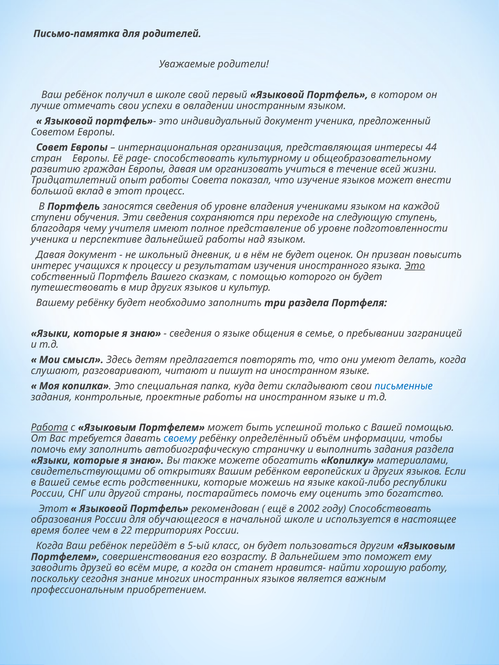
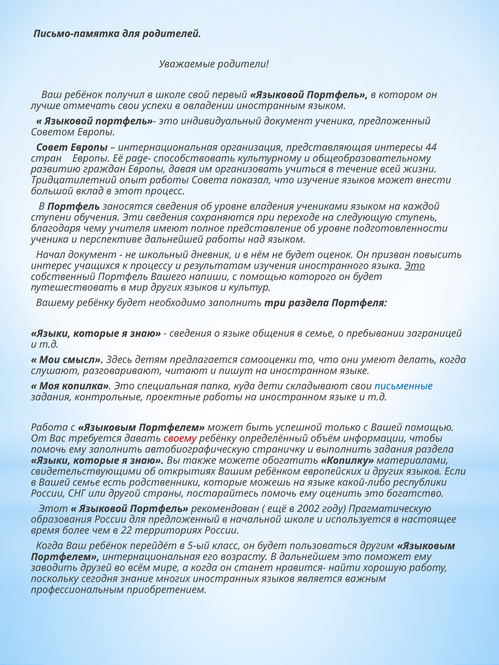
Давая at (51, 255): Давая -> Начал
сказкам: сказкам -> напиши
повторять: повторять -> самооценки
Работа underline: present -> none
своему colour: blue -> red
году Способствовать: Способствовать -> Прагматическую
для обучающегося: обучающегося -> предложенный
Портфелем совершенствования: совершенствования -> интернациональная
